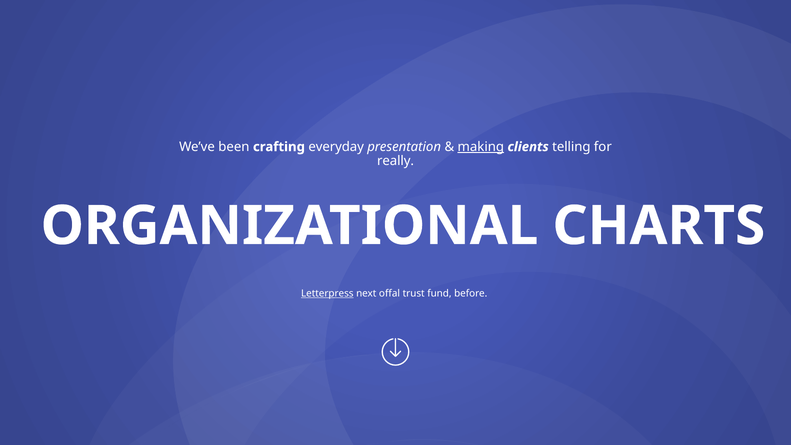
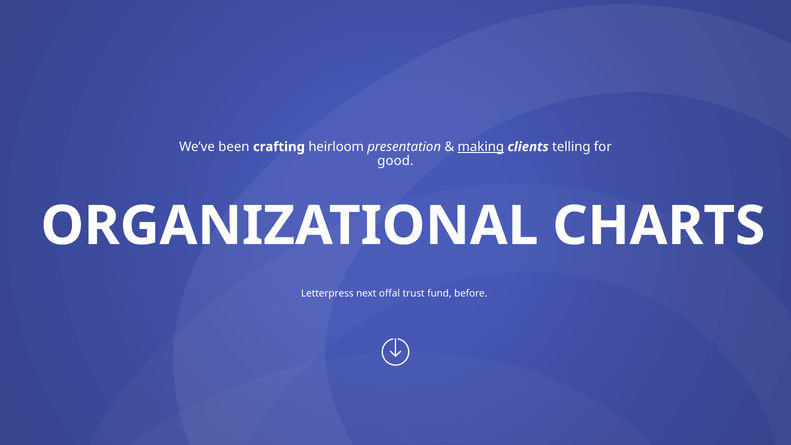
everyday: everyday -> heirloom
really: really -> good
Letterpress underline: present -> none
